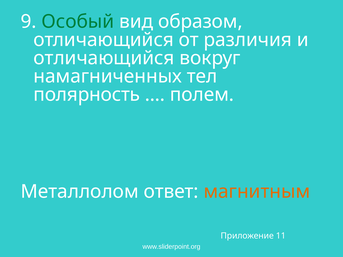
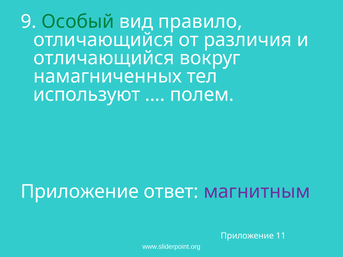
образом: образом -> правило
полярность: полярность -> используют
Металлолом at (80, 192): Металлолом -> Приложение
магнитным colour: orange -> purple
